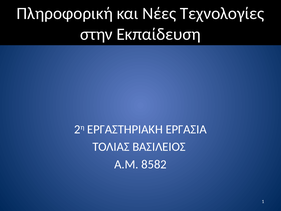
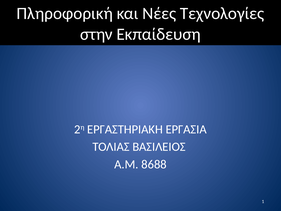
8582: 8582 -> 8688
